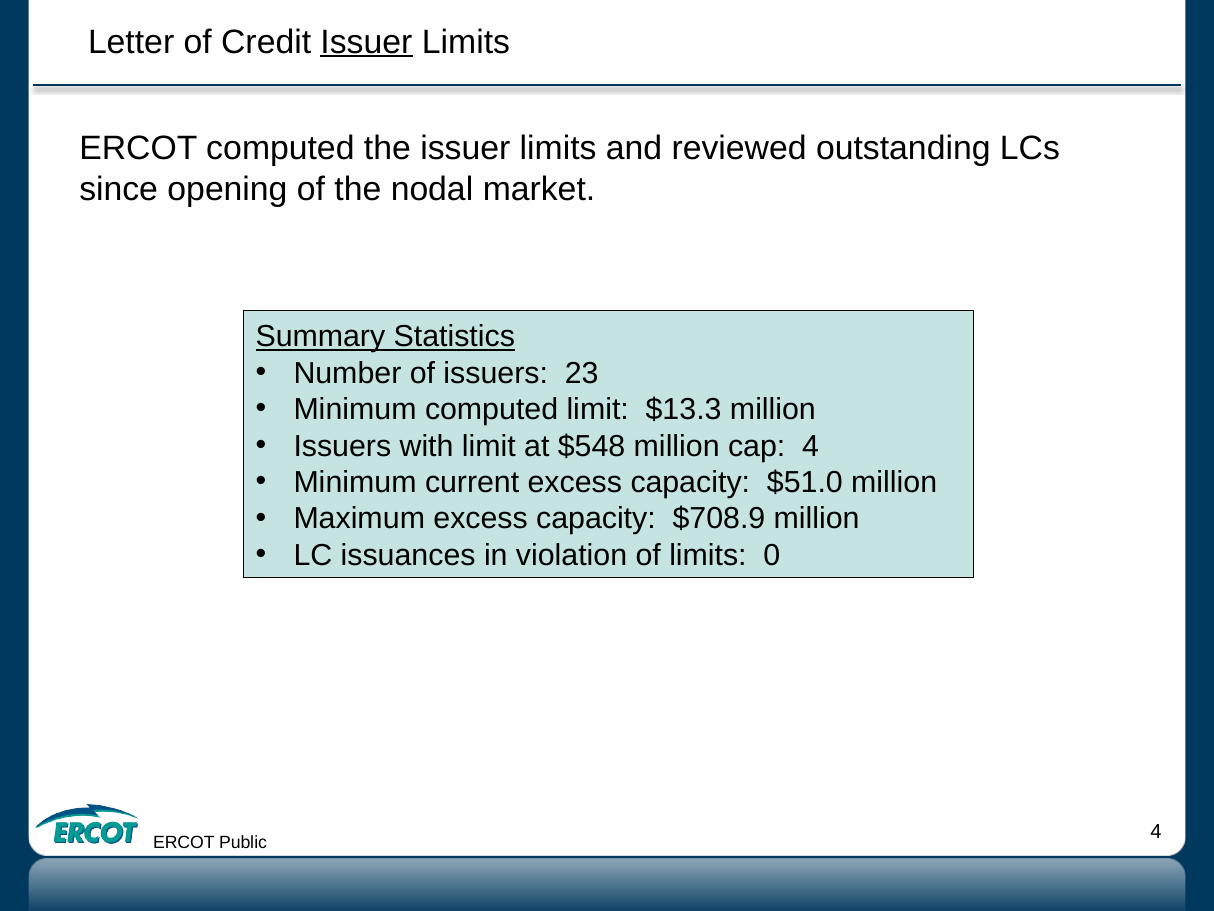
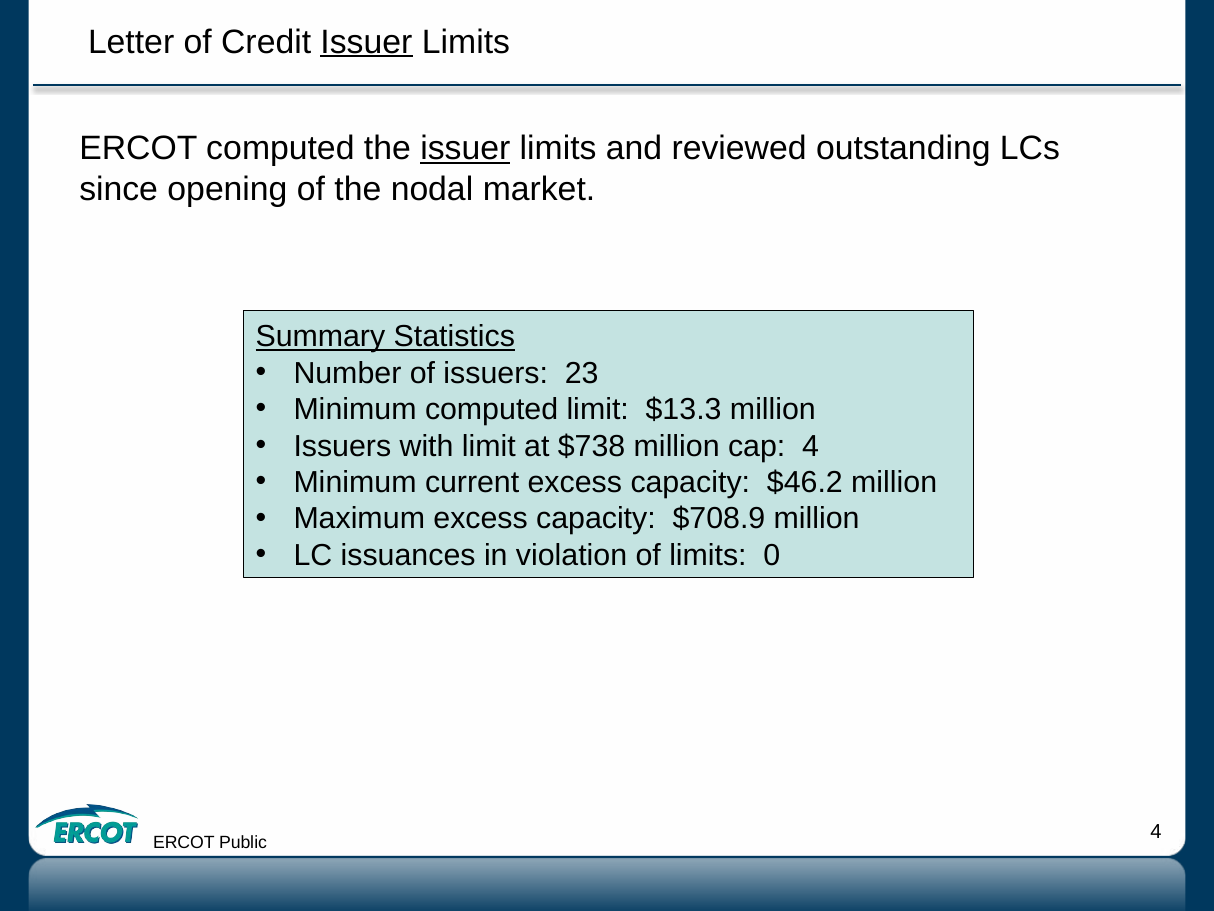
issuer at (465, 148) underline: none -> present
$548: $548 -> $738
$51.0: $51.0 -> $46.2
